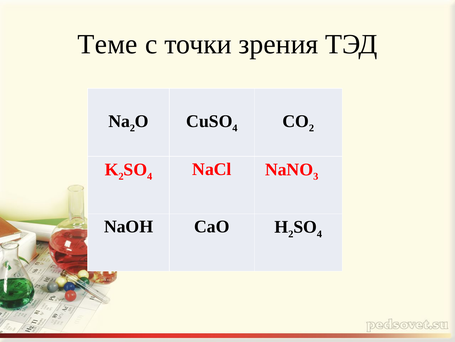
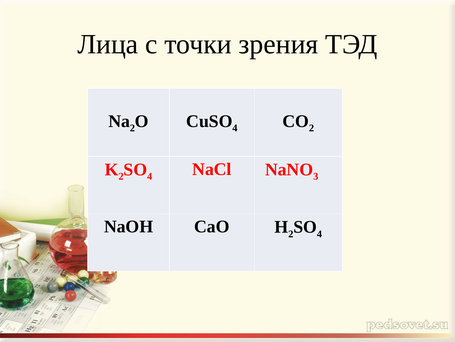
Теме: Теме -> Лица
